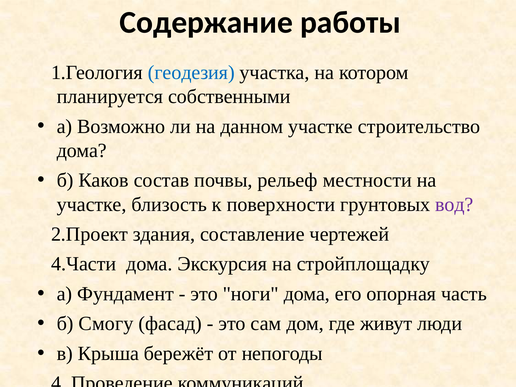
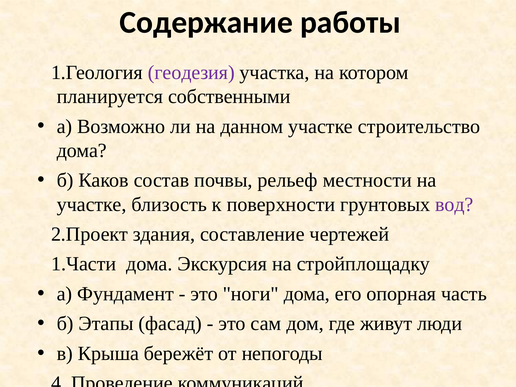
геодезия colour: blue -> purple
4.Части: 4.Части -> 1.Части
Смогу: Смогу -> Этапы
